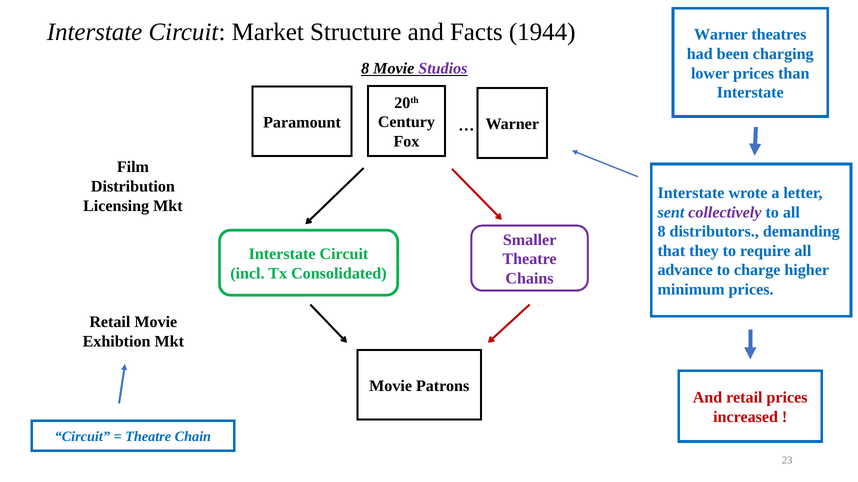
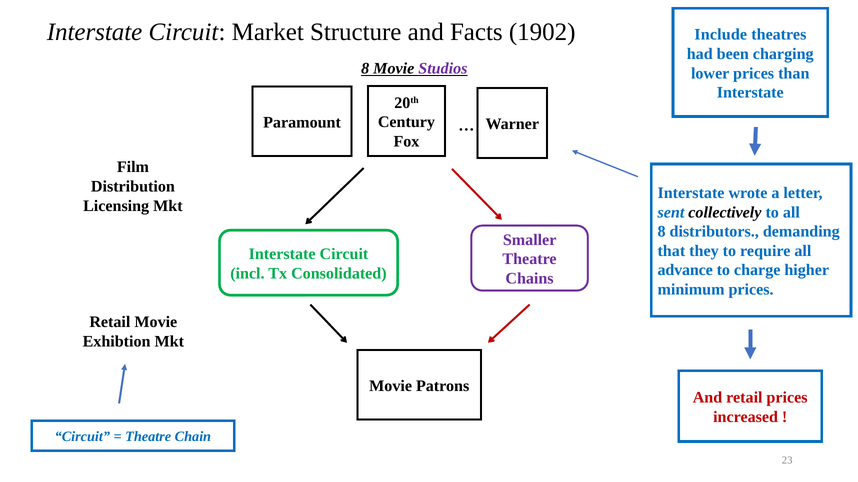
1944: 1944 -> 1902
Warner at (721, 35): Warner -> Include
collectively colour: purple -> black
